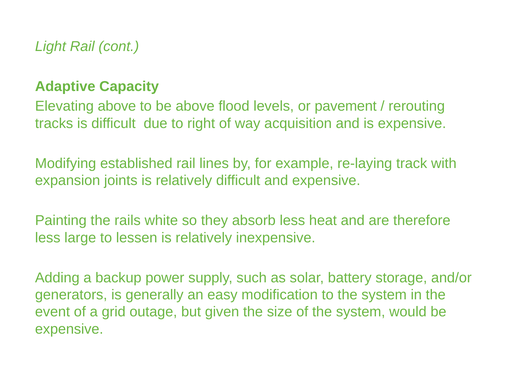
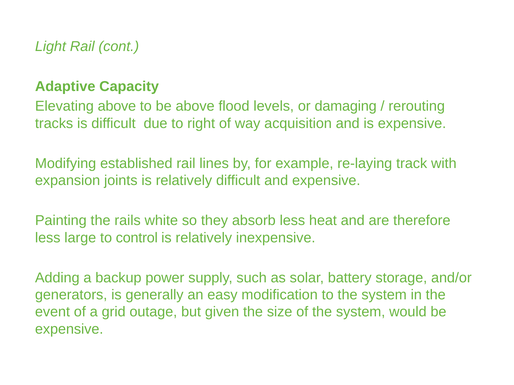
pavement: pavement -> damaging
lessen: lessen -> control
